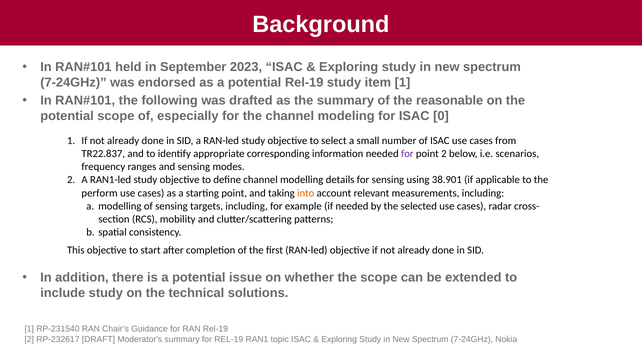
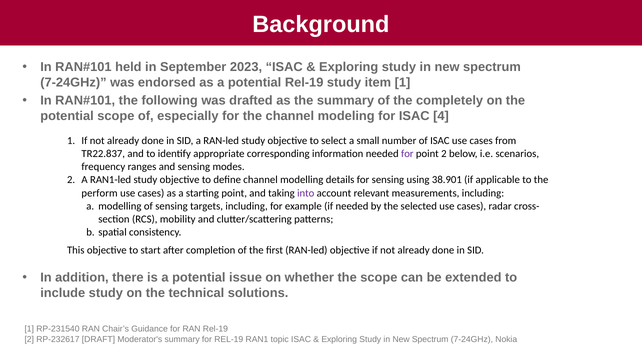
reasonable: reasonable -> completely
0: 0 -> 4
into colour: orange -> purple
